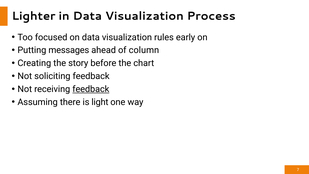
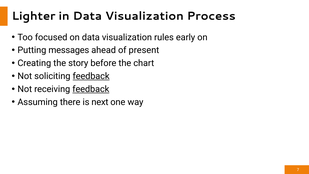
column: column -> present
feedback at (91, 76) underline: none -> present
light: light -> next
